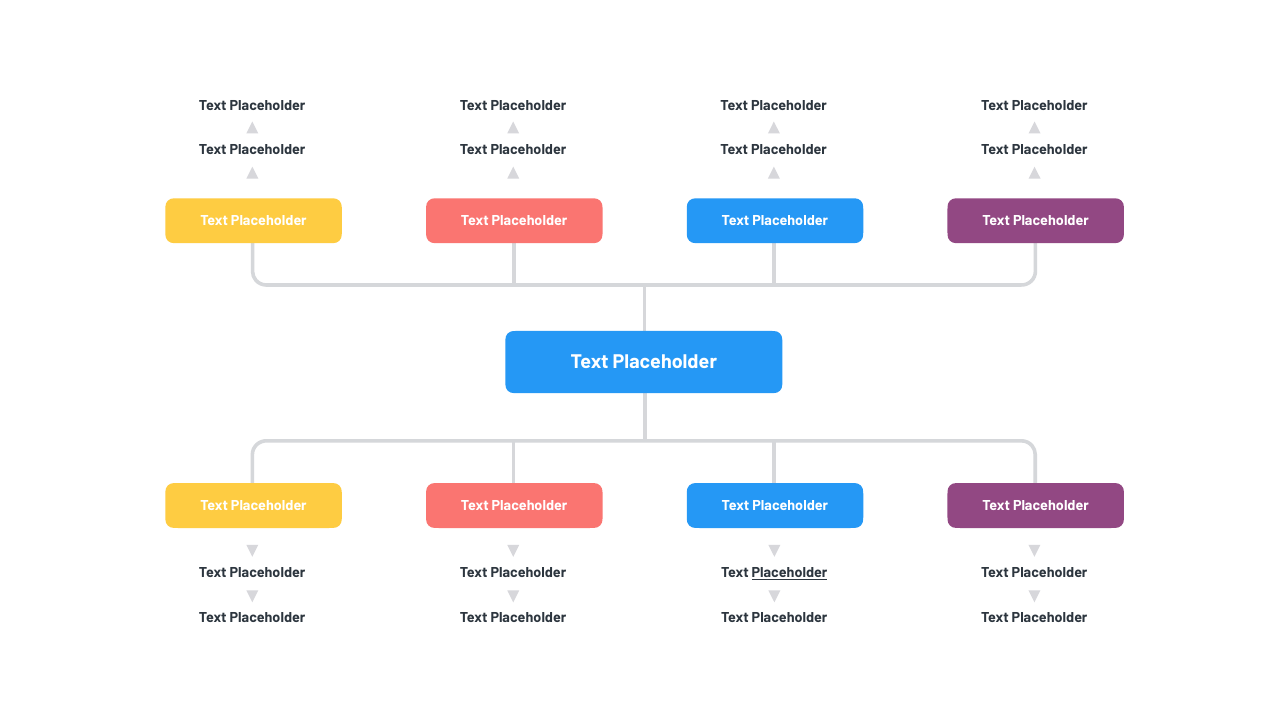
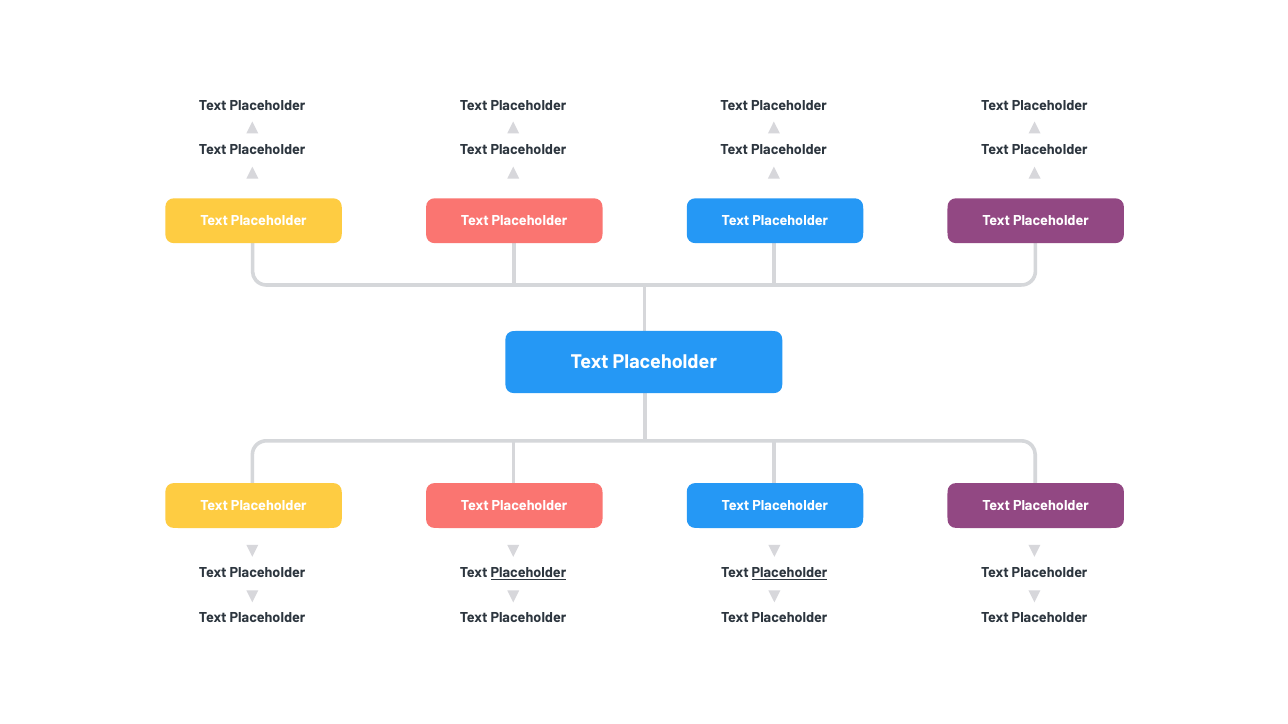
Placeholder at (528, 573) underline: none -> present
